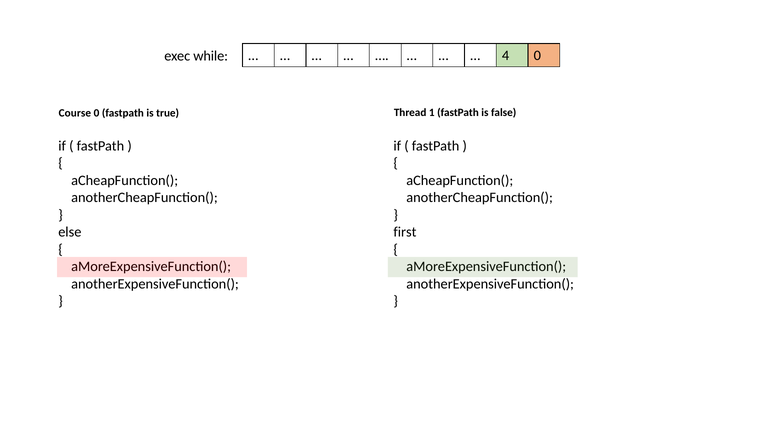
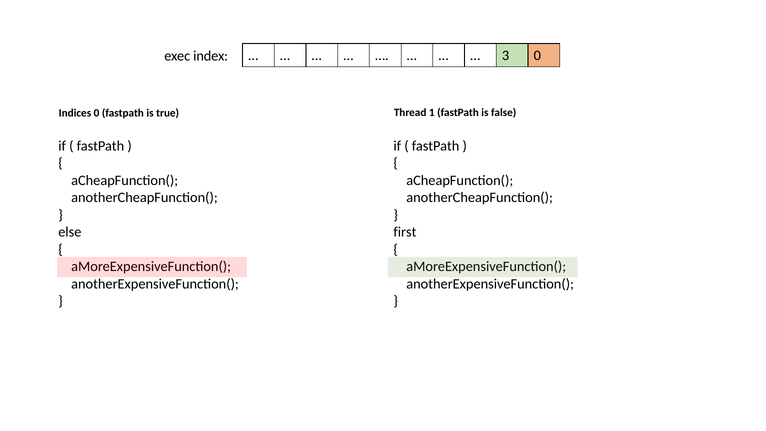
while: while -> index
4: 4 -> 3
Course: Course -> Indices
